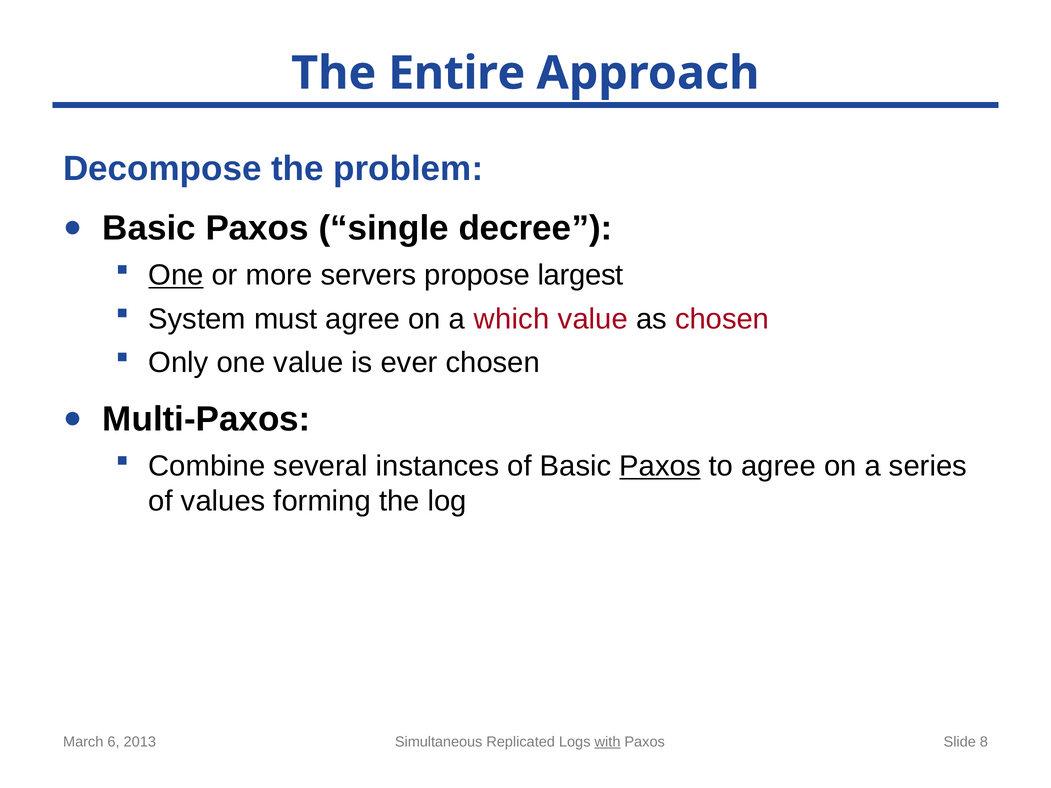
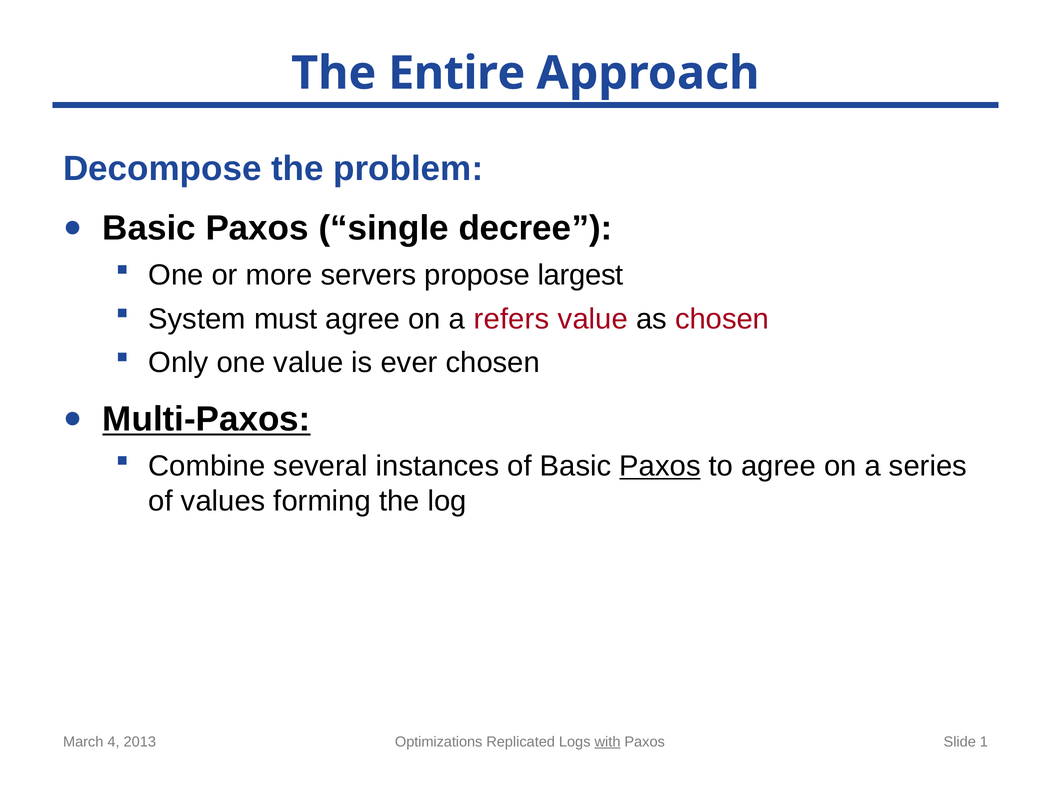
One at (176, 275) underline: present -> none
which: which -> refers
Multi-Paxos underline: none -> present
6: 6 -> 4
Simultaneous: Simultaneous -> Optimizations
8: 8 -> 1
